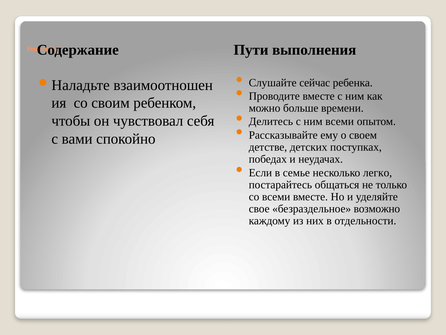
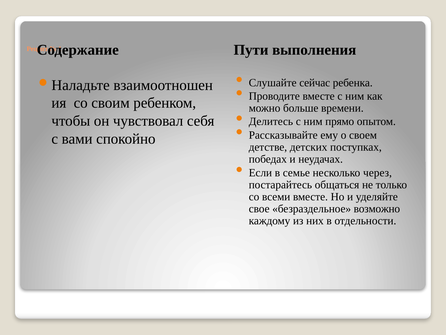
ним всеми: всеми -> прямо
легко: легко -> через
